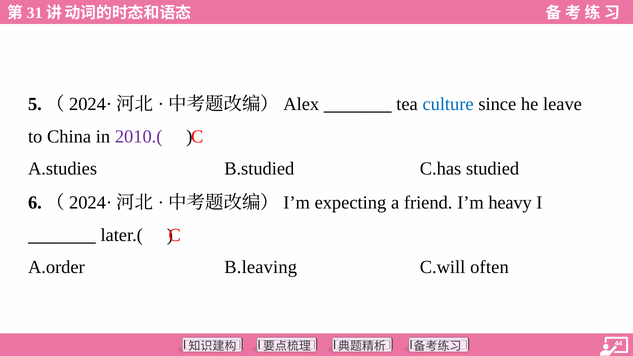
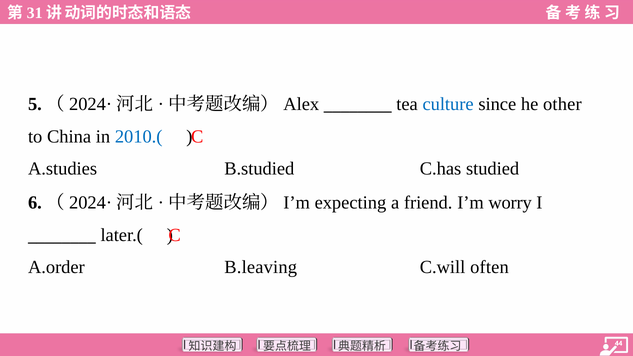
leave: leave -> other
2010.( colour: purple -> blue
heavy: heavy -> worry
